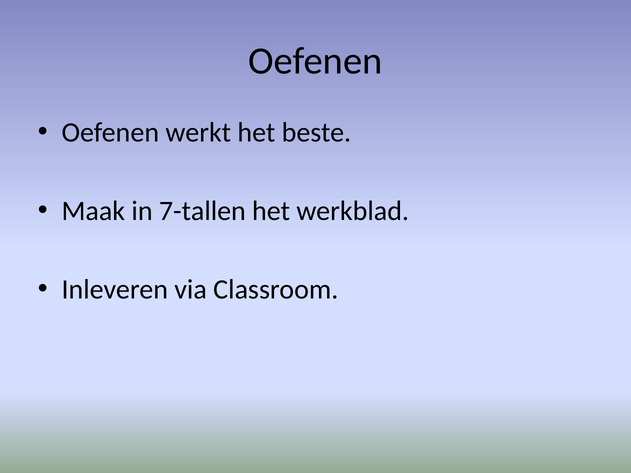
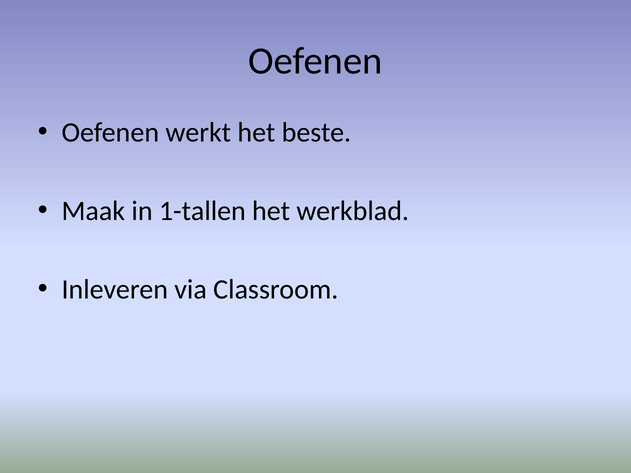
7-tallen: 7-tallen -> 1-tallen
